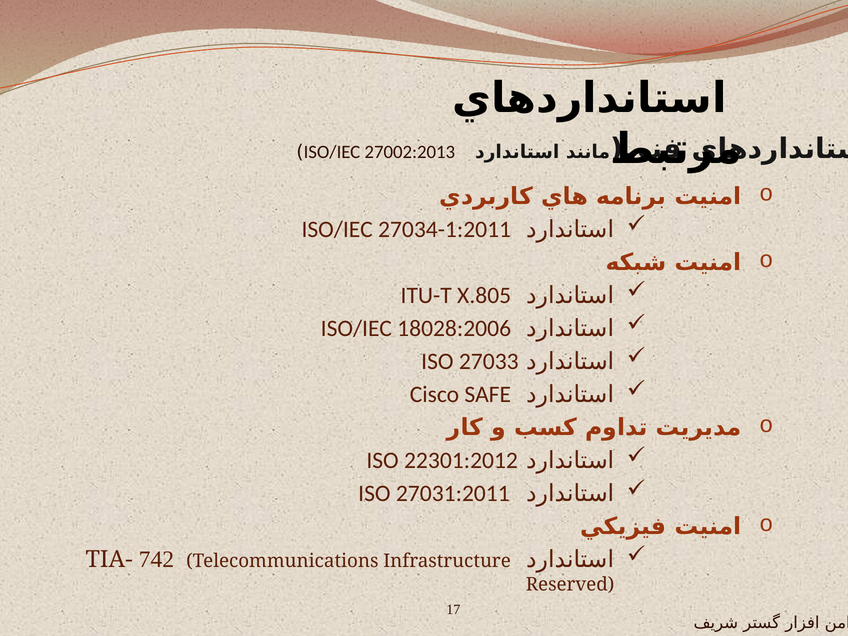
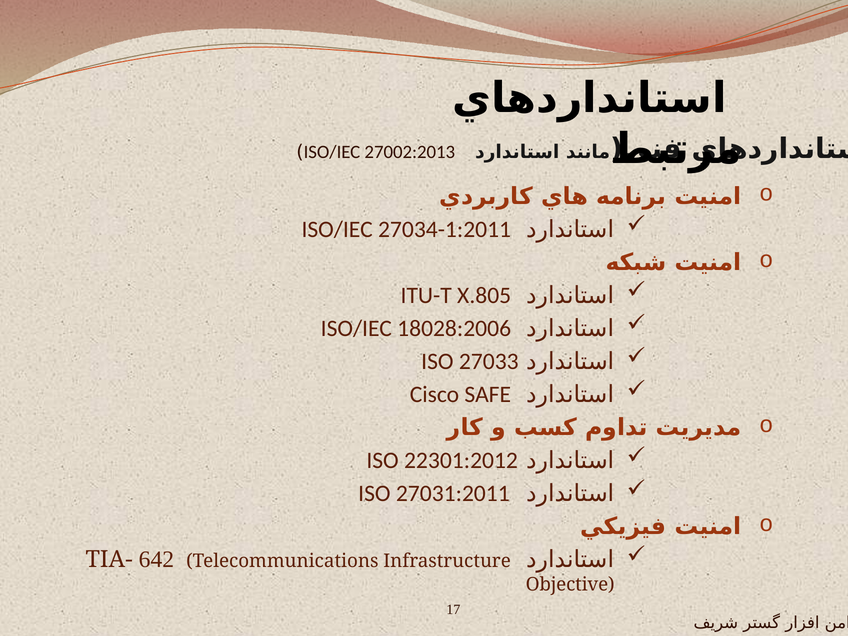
742: 742 -> 642
Reserved: Reserved -> Objective
